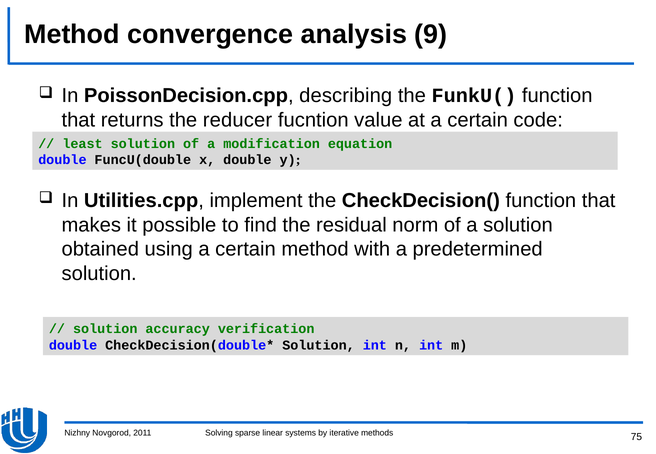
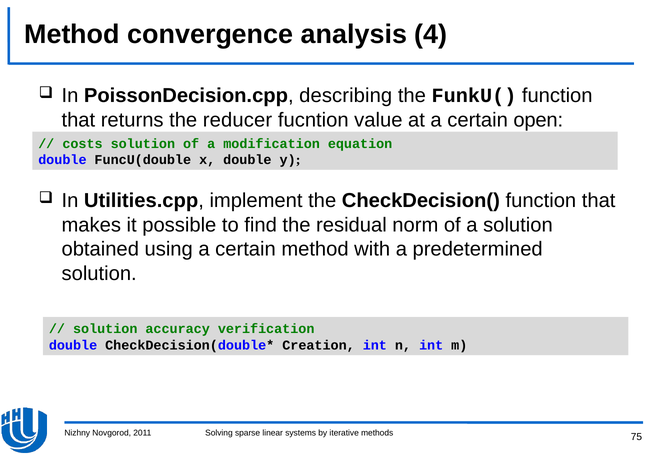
9: 9 -> 4
code: code -> open
least: least -> costs
Solution at (319, 345): Solution -> Creation
